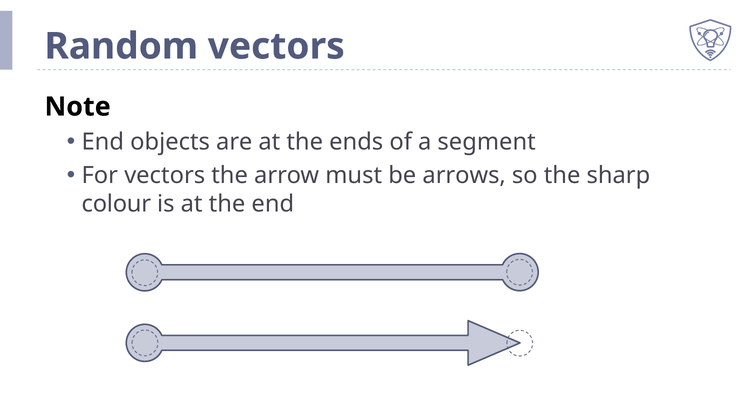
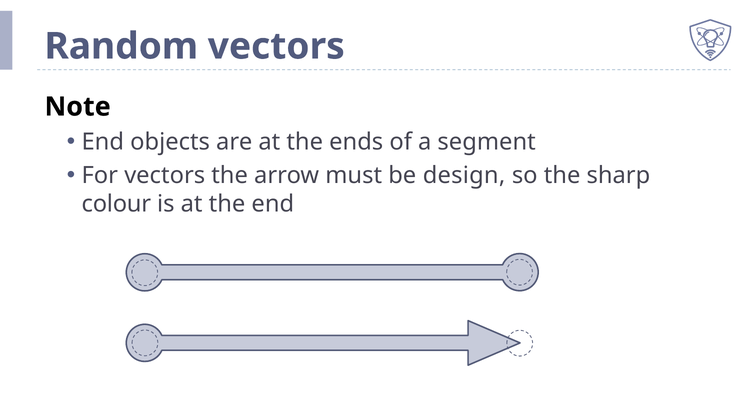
arrows: arrows -> design
